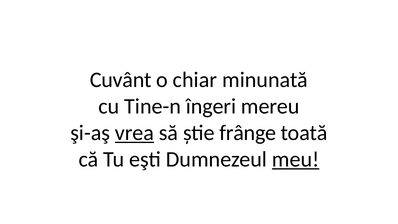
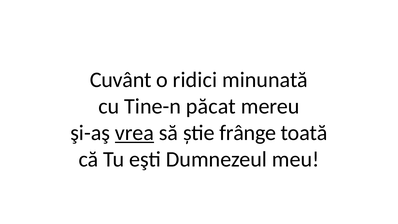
chiar: chiar -> ridici
îngeri: îngeri -> păcat
meu underline: present -> none
